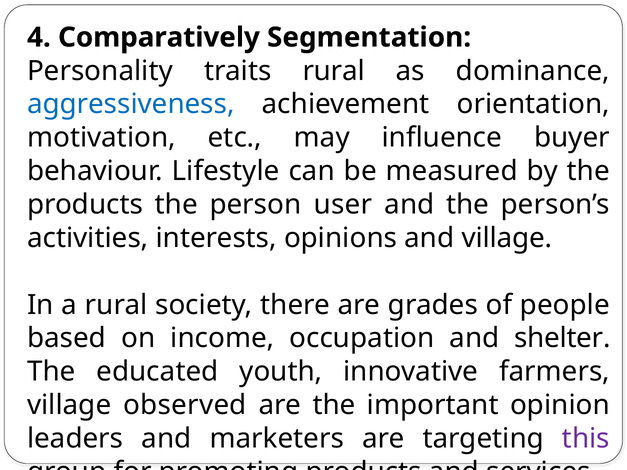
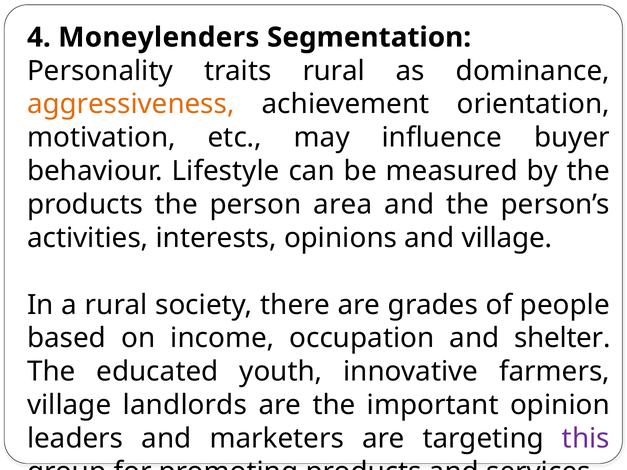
Comparatively: Comparatively -> Moneylenders
aggressiveness colour: blue -> orange
user: user -> area
observed: observed -> landlords
